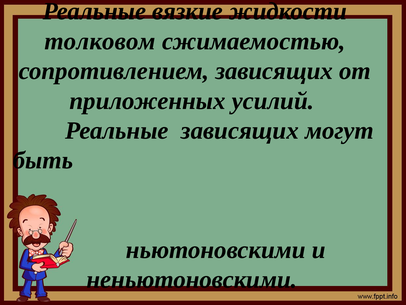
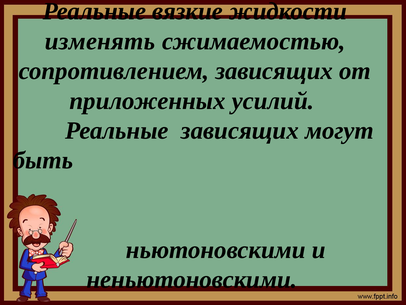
толковом: толковом -> изменять
